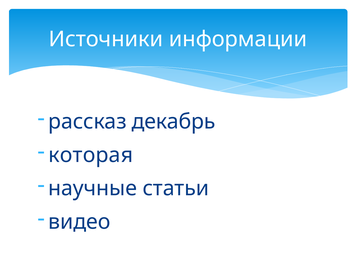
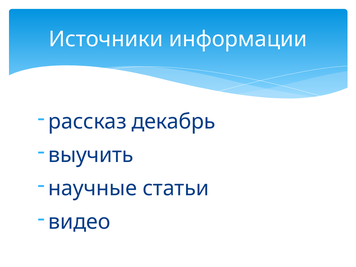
которая: которая -> выучить
